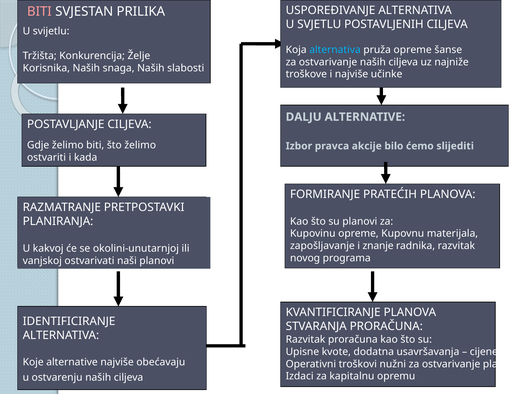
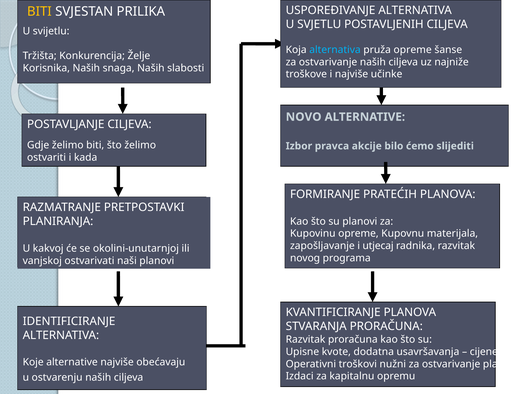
BITI at (39, 11) colour: pink -> yellow
DALJU: DALJU -> NOVO
znanje: znanje -> utjecaj
